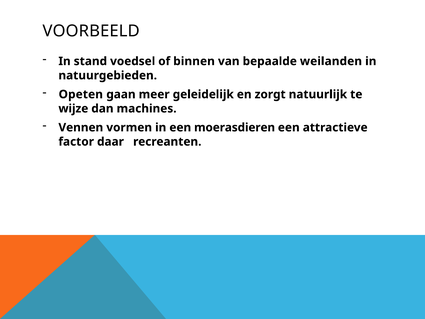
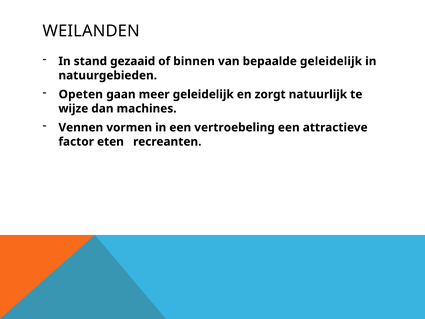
VOORBEELD: VOORBEELD -> WEILANDEN
voedsel: voedsel -> gezaaid
bepaalde weilanden: weilanden -> geleidelijk
moerasdieren: moerasdieren -> vertroebeling
daar: daar -> eten
